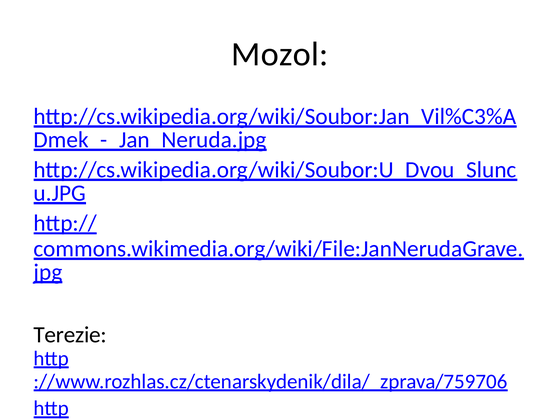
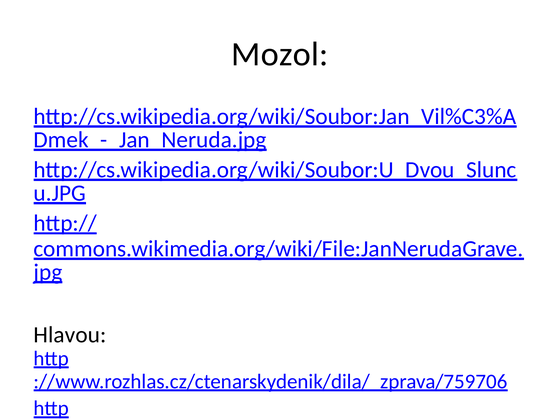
Terezie: Terezie -> Hlavou
